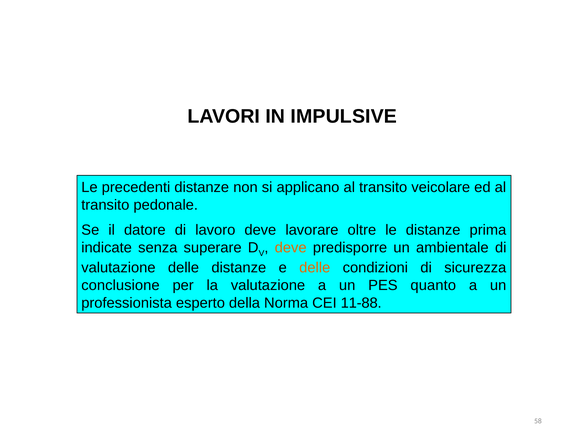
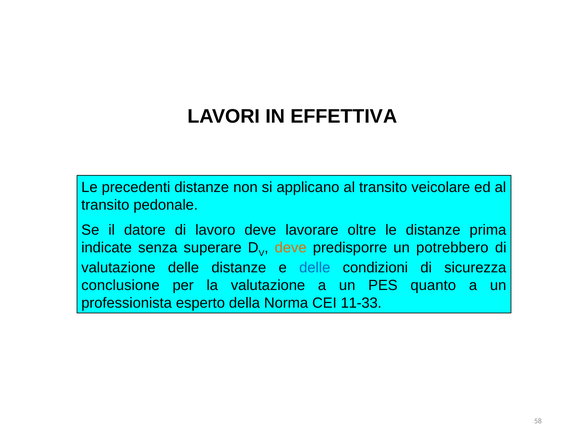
IMPULSIVE: IMPULSIVE -> EFFETTIVA
ambientale: ambientale -> potrebbero
delle at (315, 268) colour: orange -> blue
11-88: 11-88 -> 11-33
